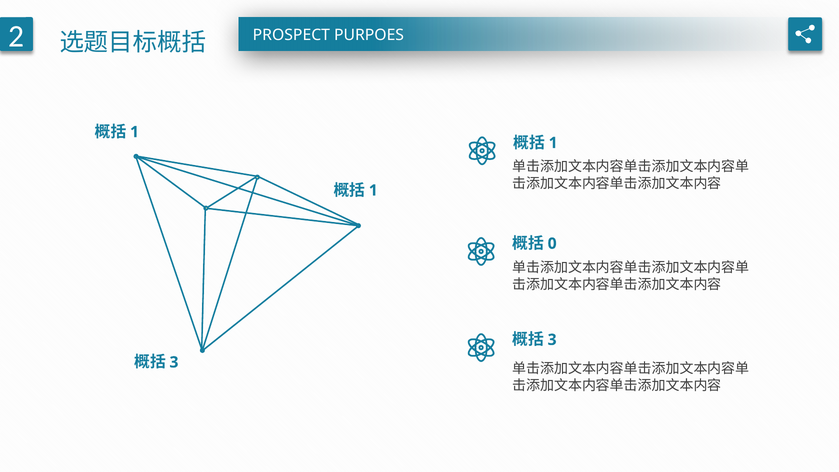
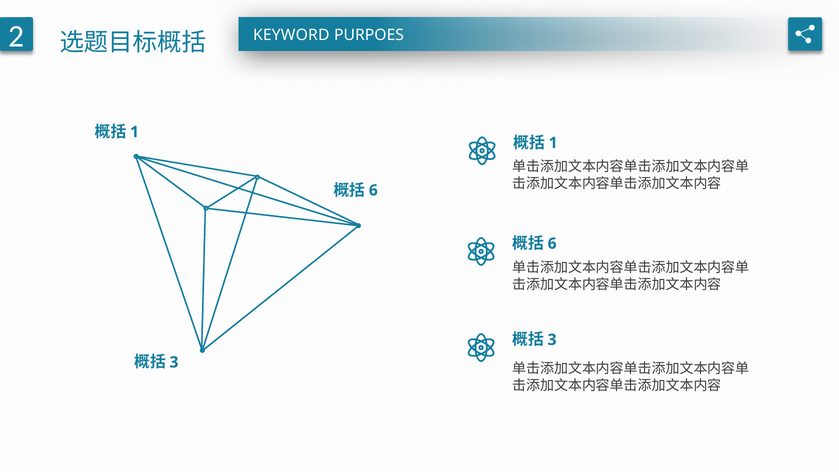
PROSPECT: PROSPECT -> KEYWORD
1 at (373, 190): 1 -> 6
0 at (552, 244): 0 -> 6
